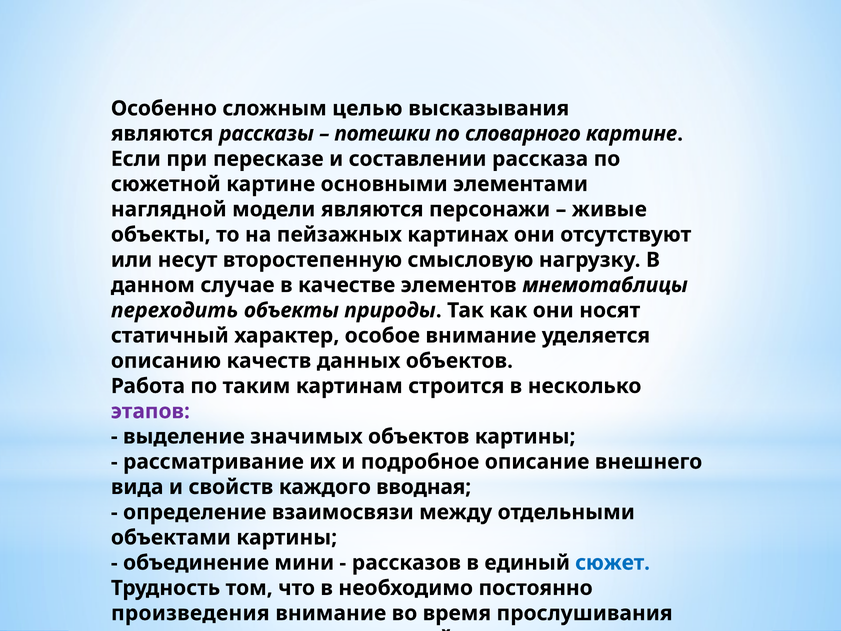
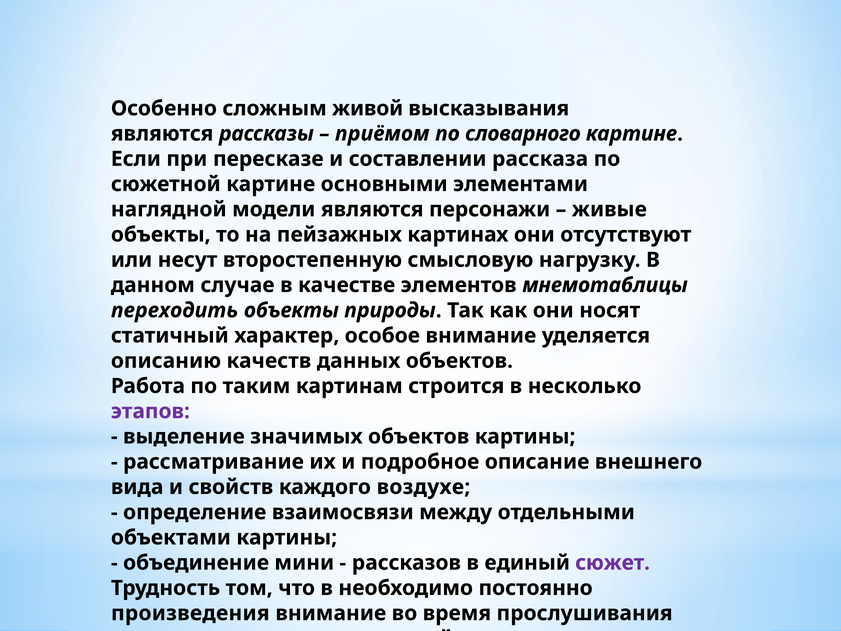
целью: целью -> живой
потешки: потешки -> приёмом
вводная: вводная -> воздухе
сюжет colour: blue -> purple
